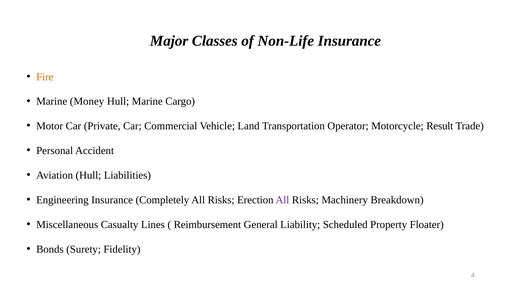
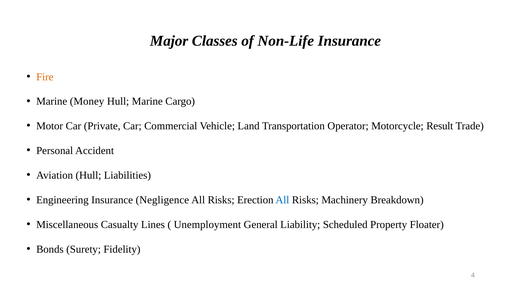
Completely: Completely -> Negligence
All at (282, 200) colour: purple -> blue
Reimbursement: Reimbursement -> Unemployment
